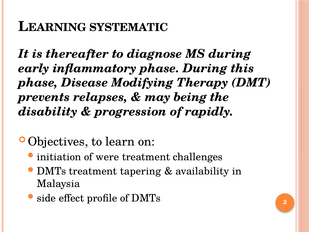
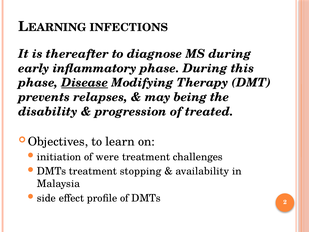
SYSTEMATIC: SYSTEMATIC -> INFECTIONS
Disease underline: none -> present
rapidly: rapidly -> treated
tapering: tapering -> stopping
